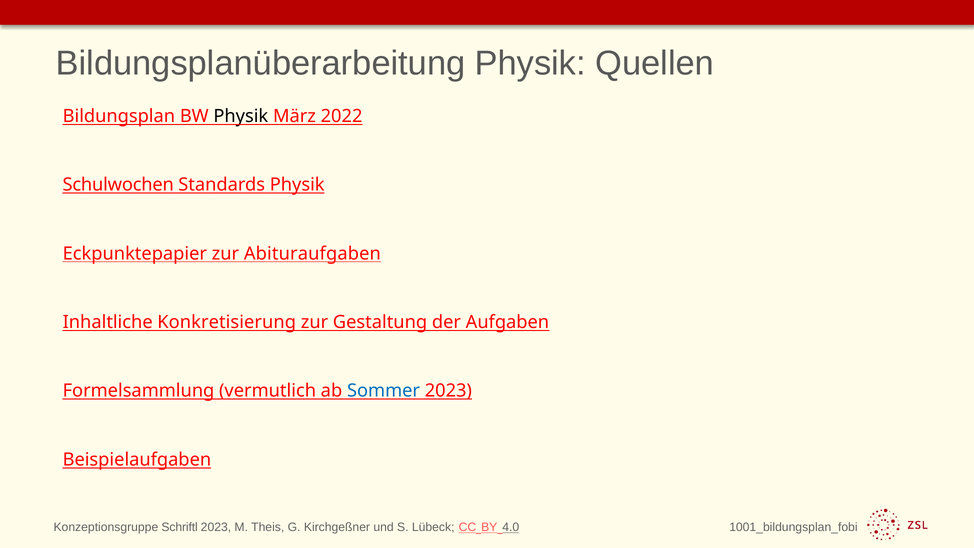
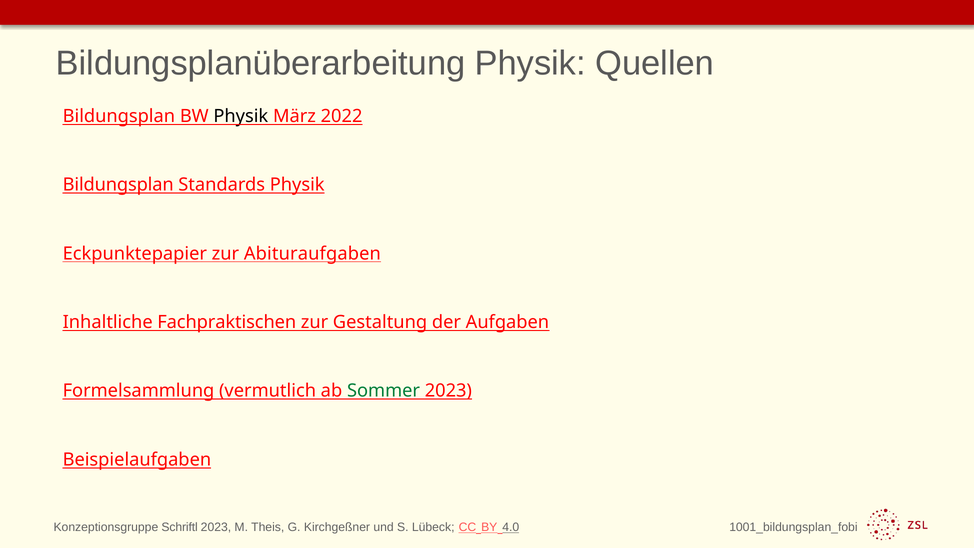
Schulwochen at (118, 185): Schulwochen -> Bildungsplan
Konkretisierung: Konkretisierung -> Fachpraktischen
Sommer colour: blue -> green
